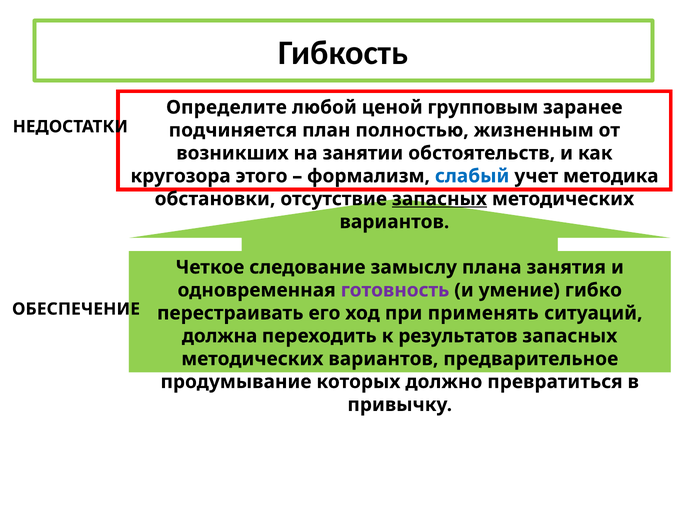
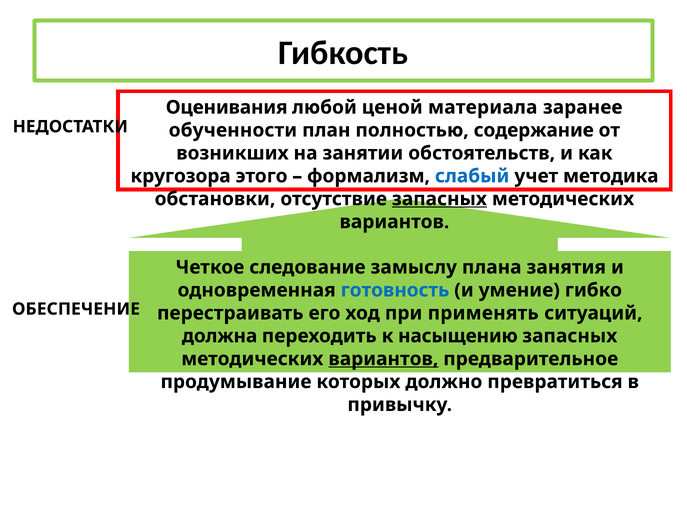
Определите: Определите -> Оценивания
групповым: групповым -> материала
подчиняется: подчиняется -> обученности
жизненным: жизненным -> содержание
готовность colour: purple -> blue
результатов: результатов -> насыщению
вариантов at (383, 359) underline: none -> present
